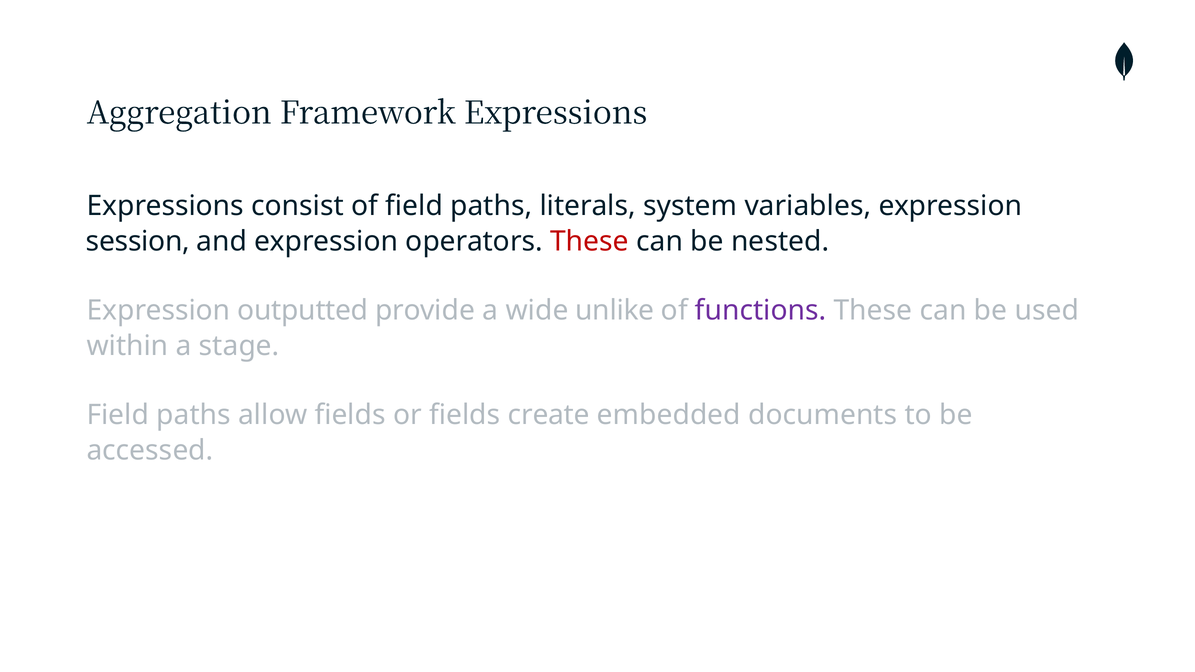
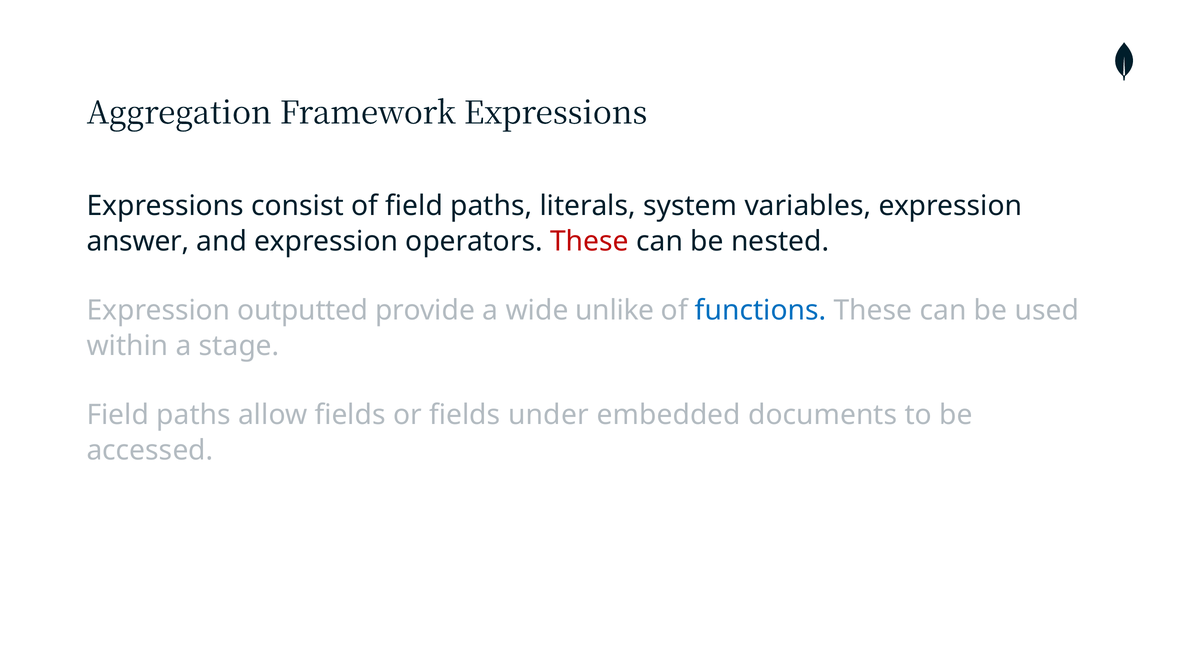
session: session -> answer
functions colour: purple -> blue
create: create -> under
